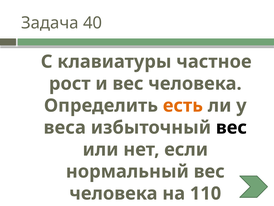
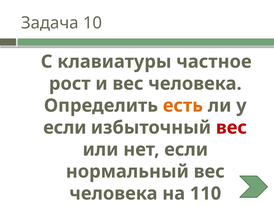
40: 40 -> 10
веса at (65, 127): веса -> если
вес at (231, 127) colour: black -> red
